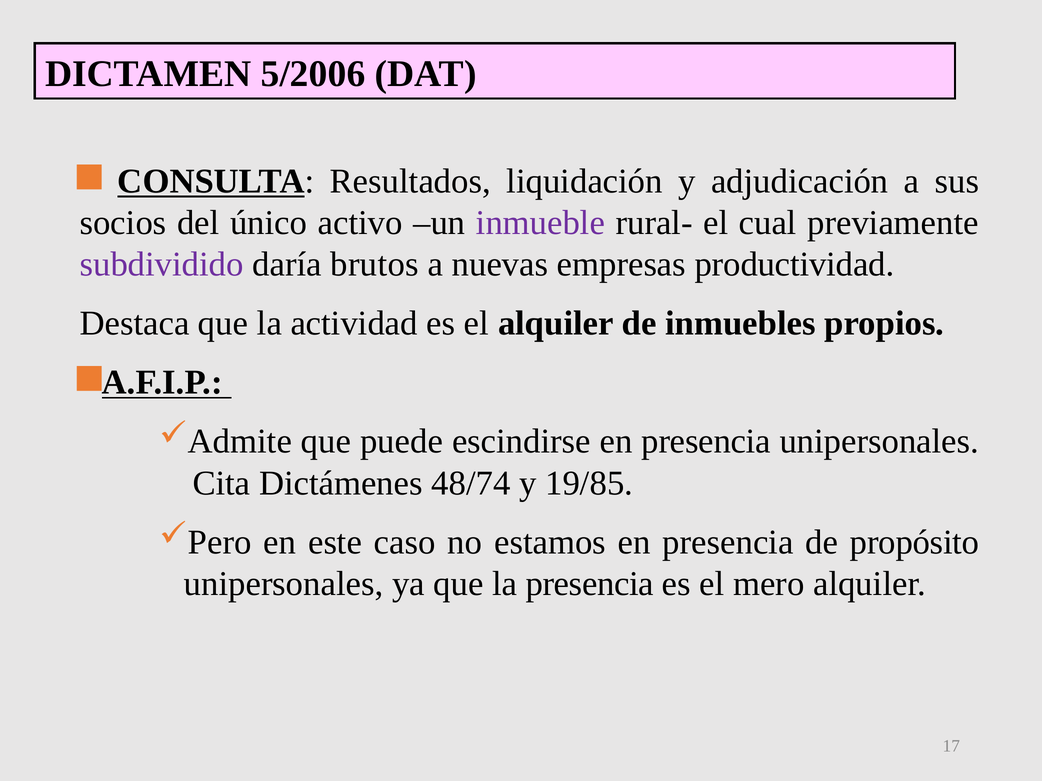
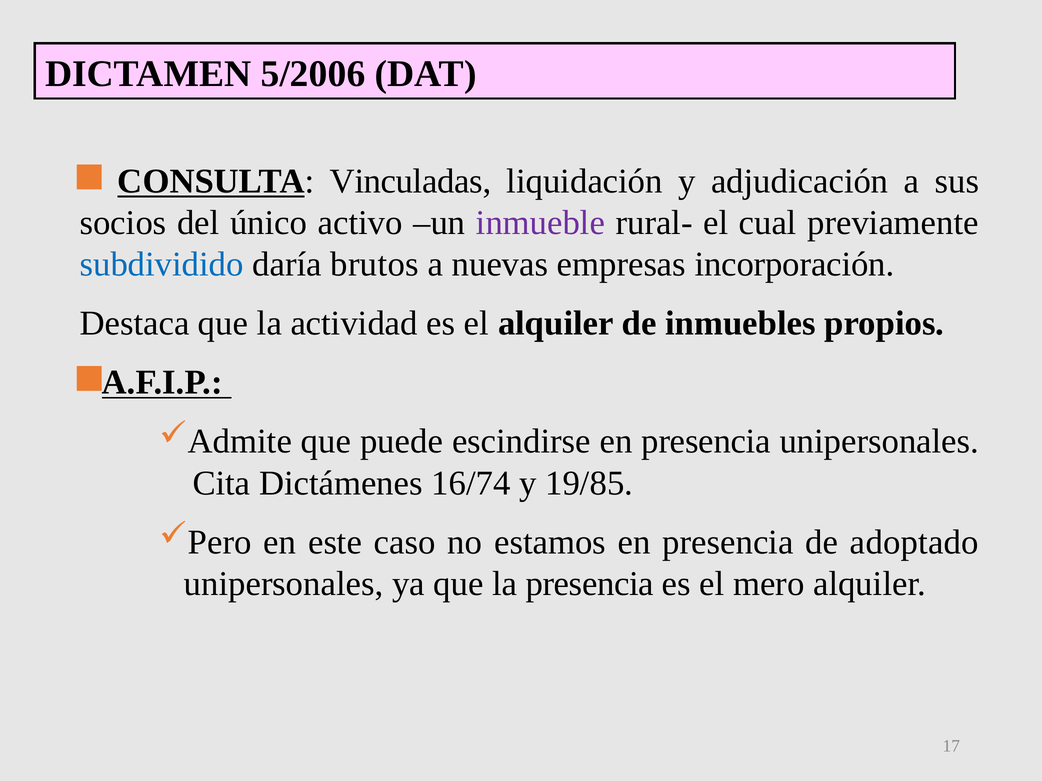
Resultados: Resultados -> Vinculadas
subdividido colour: purple -> blue
productividad: productividad -> incorporación
48/74: 48/74 -> 16/74
propósito: propósito -> adoptado
